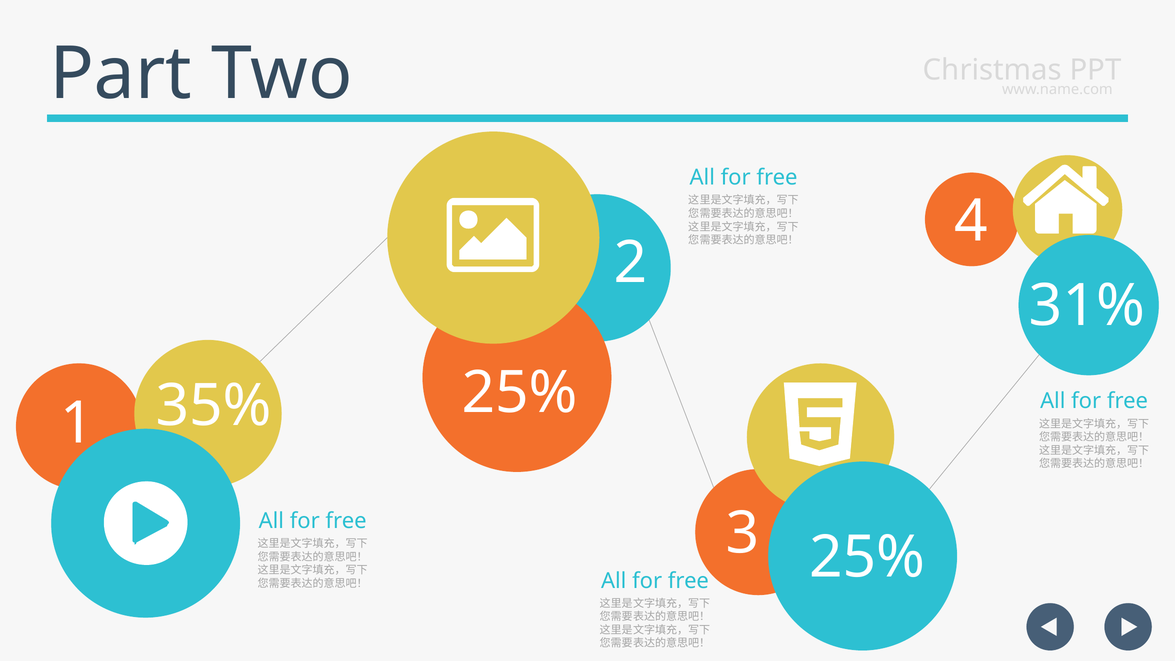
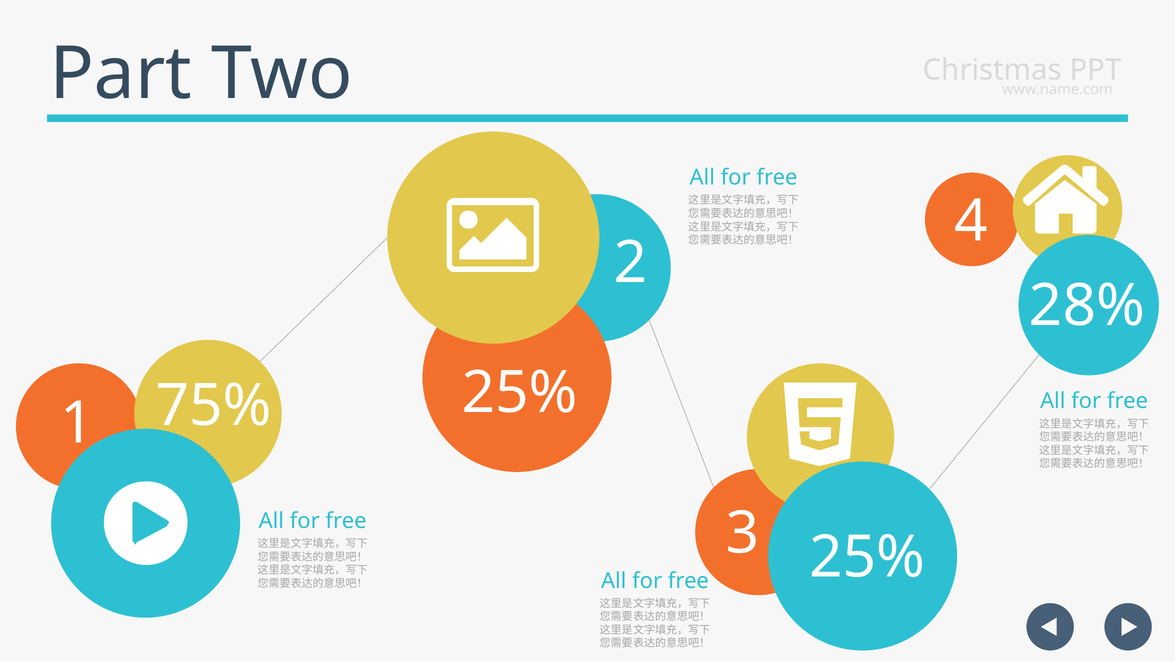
31%: 31% -> 28%
35%: 35% -> 75%
